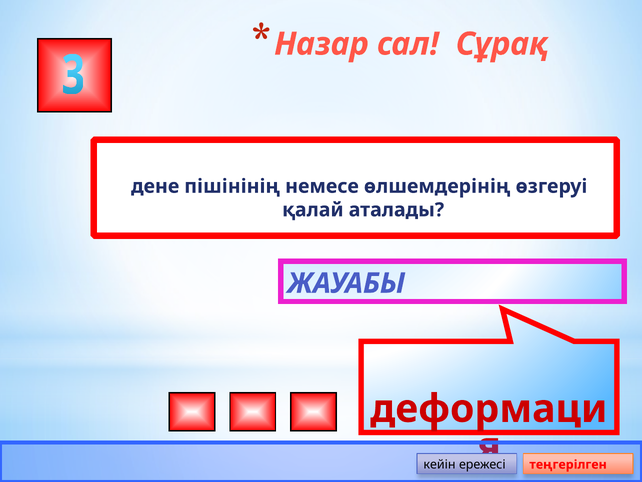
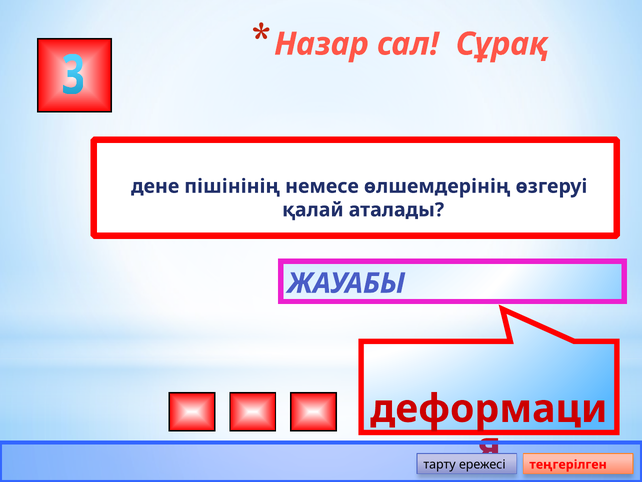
кейін: кейін -> тарту
